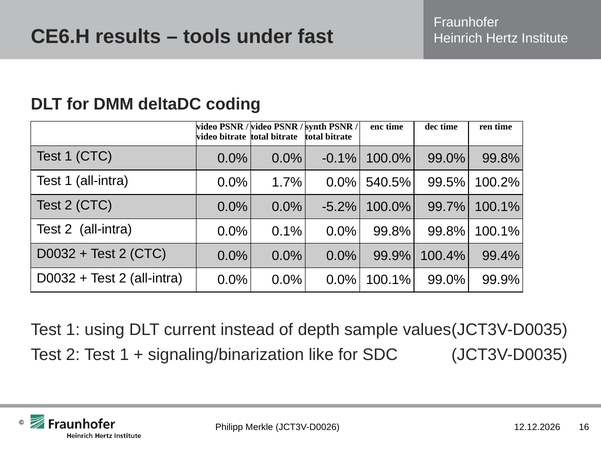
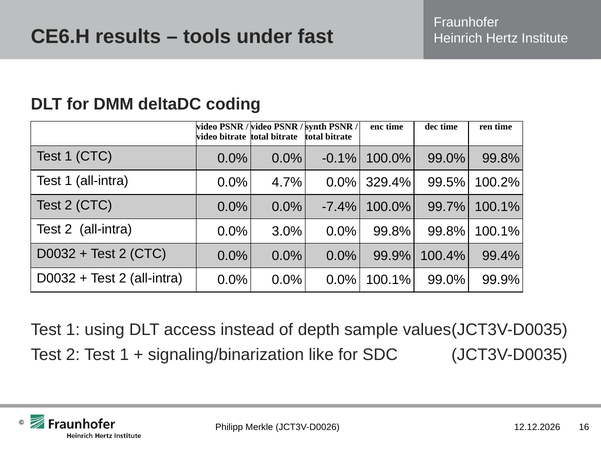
1.7%: 1.7% -> 4.7%
540.5%: 540.5% -> 329.4%
-5.2%: -5.2% -> -7.4%
0.1%: 0.1% -> 3.0%
current: current -> access
